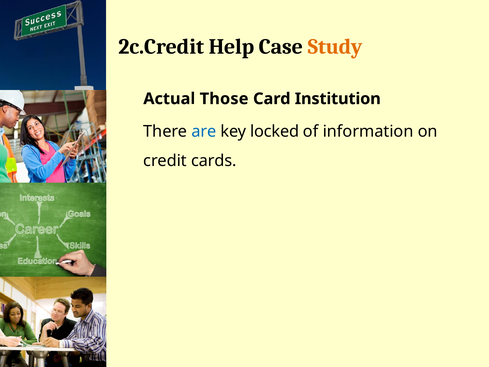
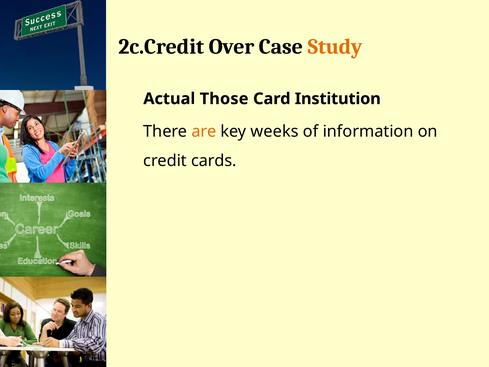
Help: Help -> Over
are colour: blue -> orange
locked: locked -> weeks
